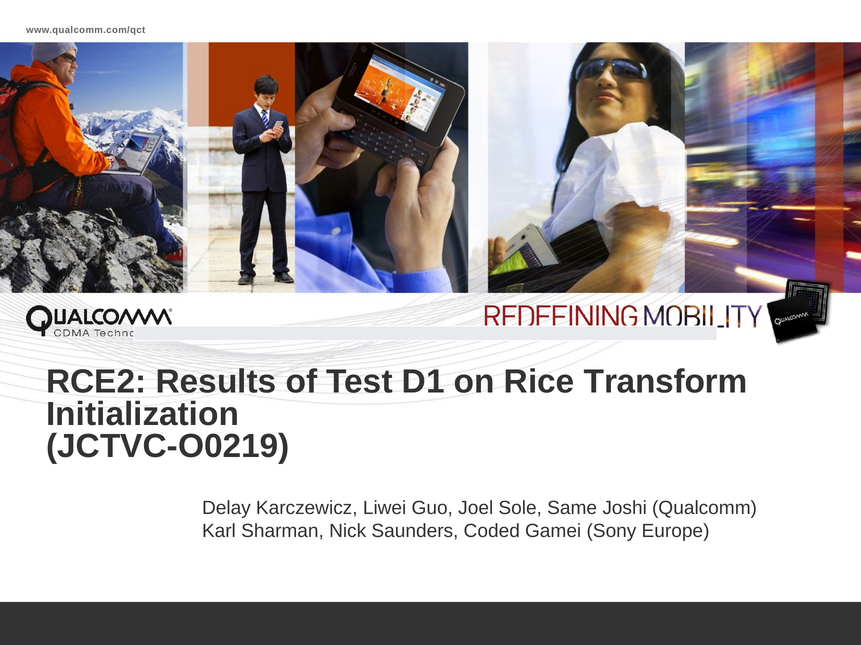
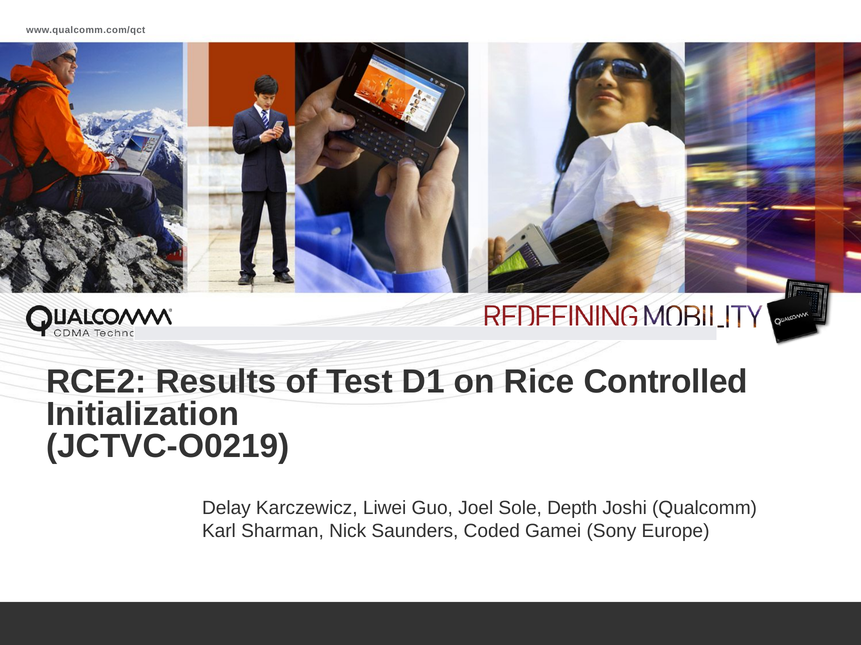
Transform: Transform -> Controlled
Same: Same -> Depth
